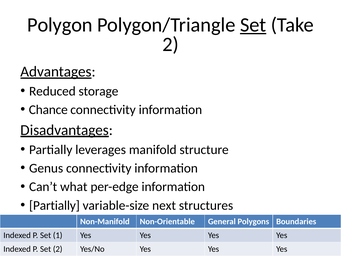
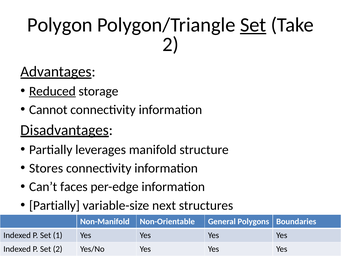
Reduced underline: none -> present
Chance: Chance -> Cannot
Genus: Genus -> Stores
what: what -> faces
